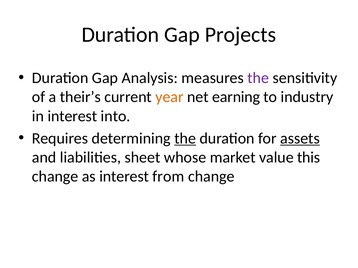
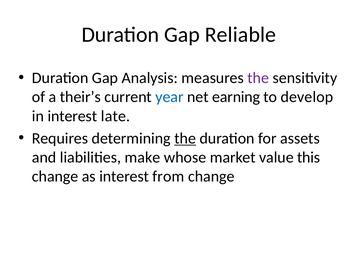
Projects: Projects -> Reliable
year colour: orange -> blue
industry: industry -> develop
into: into -> late
assets underline: present -> none
sheet: sheet -> make
